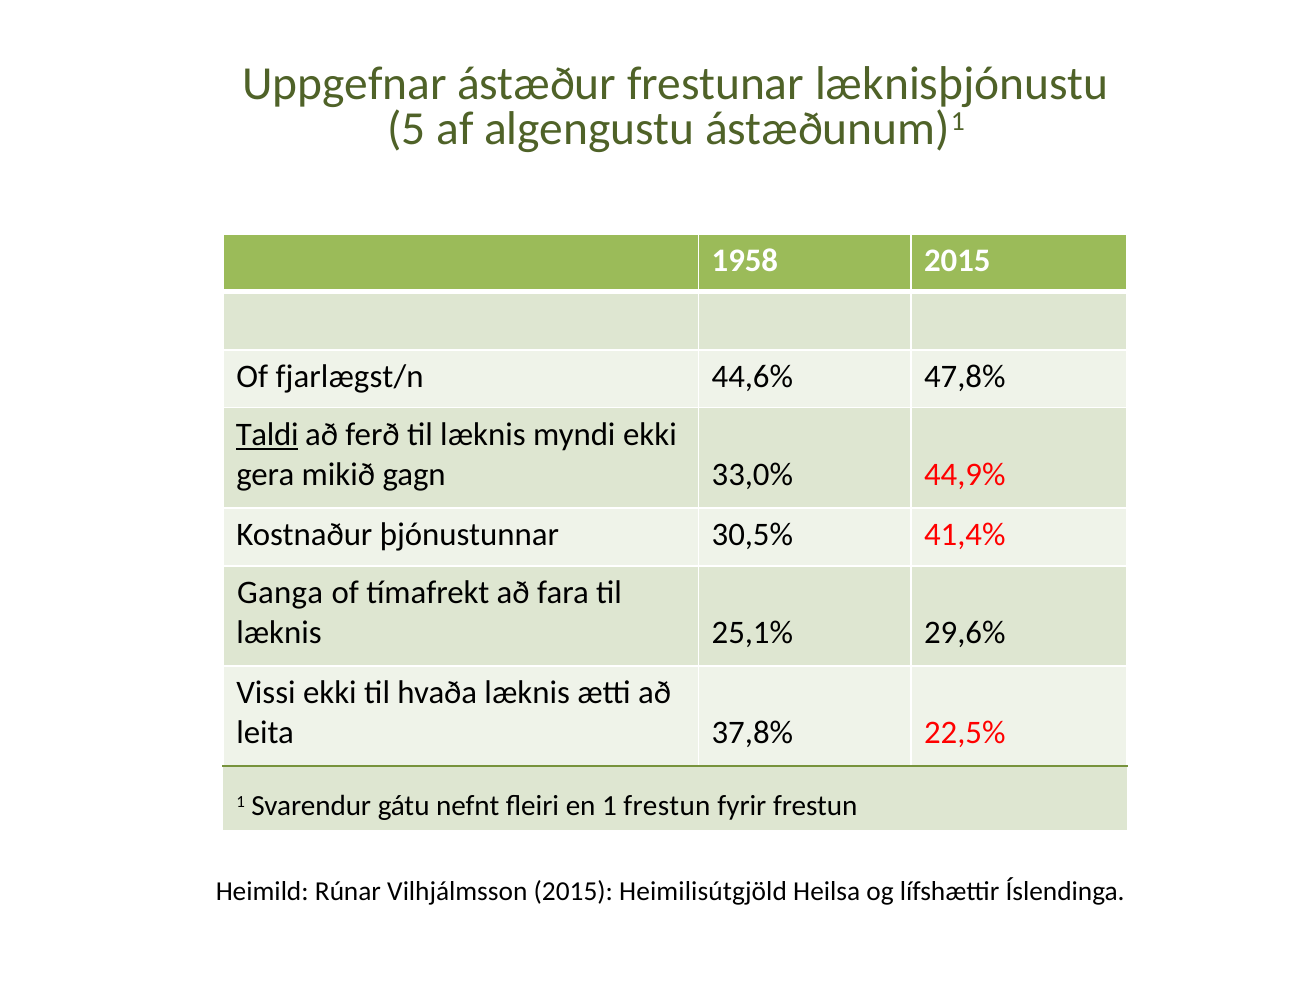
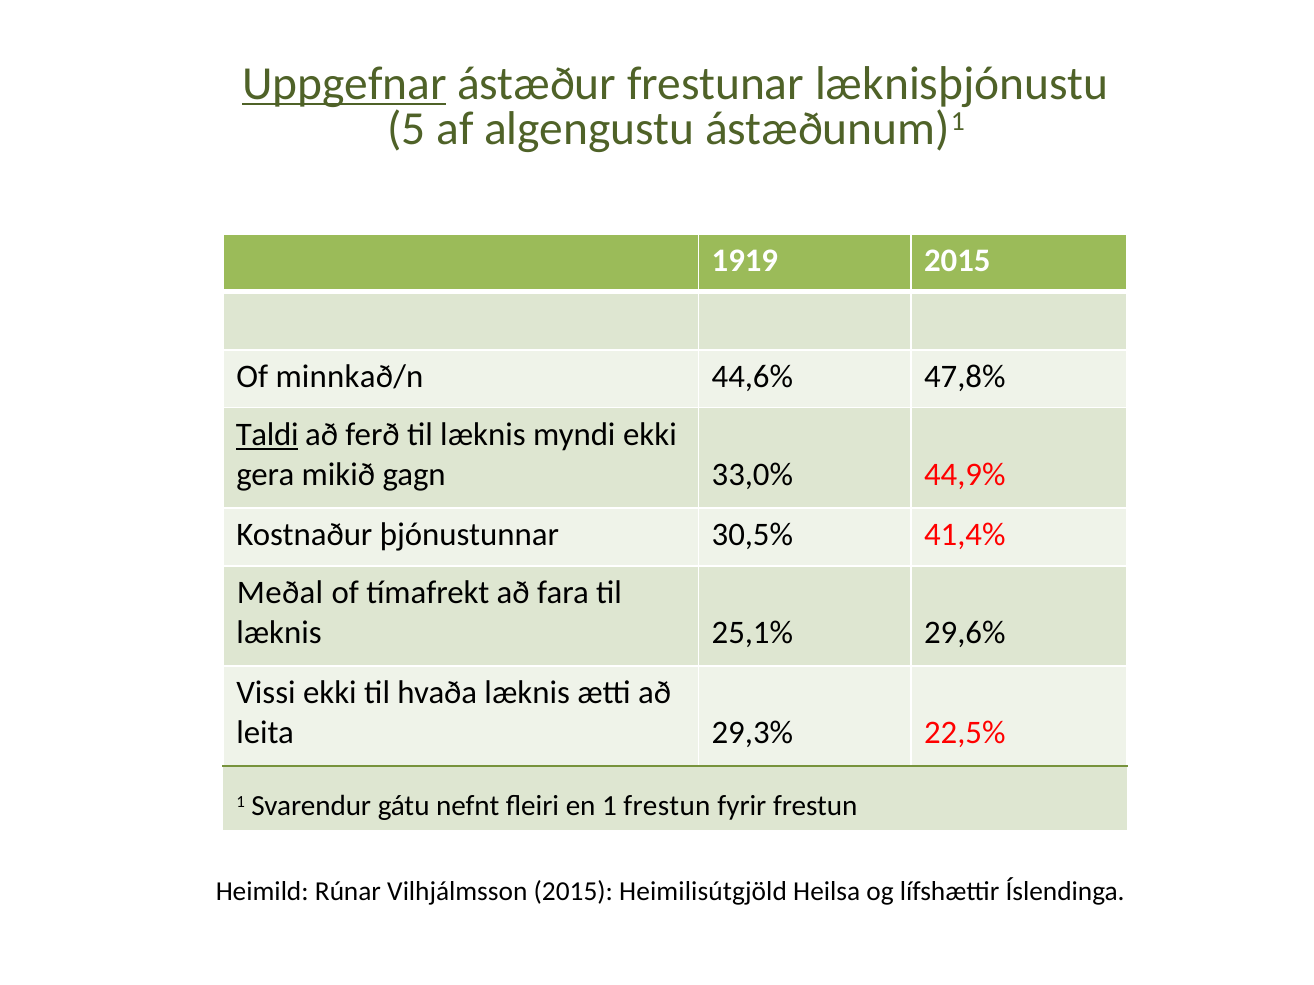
Uppgefnar underline: none -> present
1958: 1958 -> 1919
fjarlægst/n: fjarlægst/n -> minnkað/n
Ganga: Ganga -> Meðal
37,8%: 37,8% -> 29,3%
